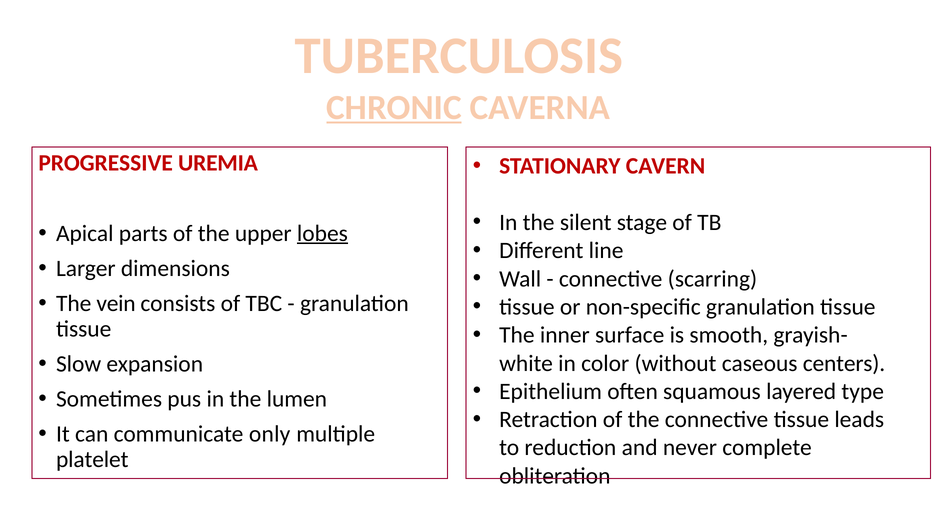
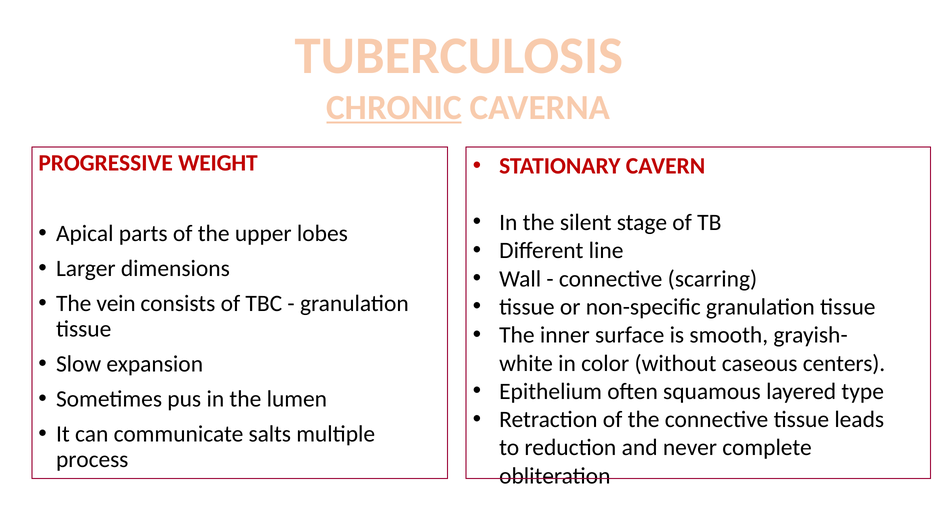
UREMIA: UREMIA -> WEIGHT
lobes underline: present -> none
only: only -> salts
platelet: platelet -> process
